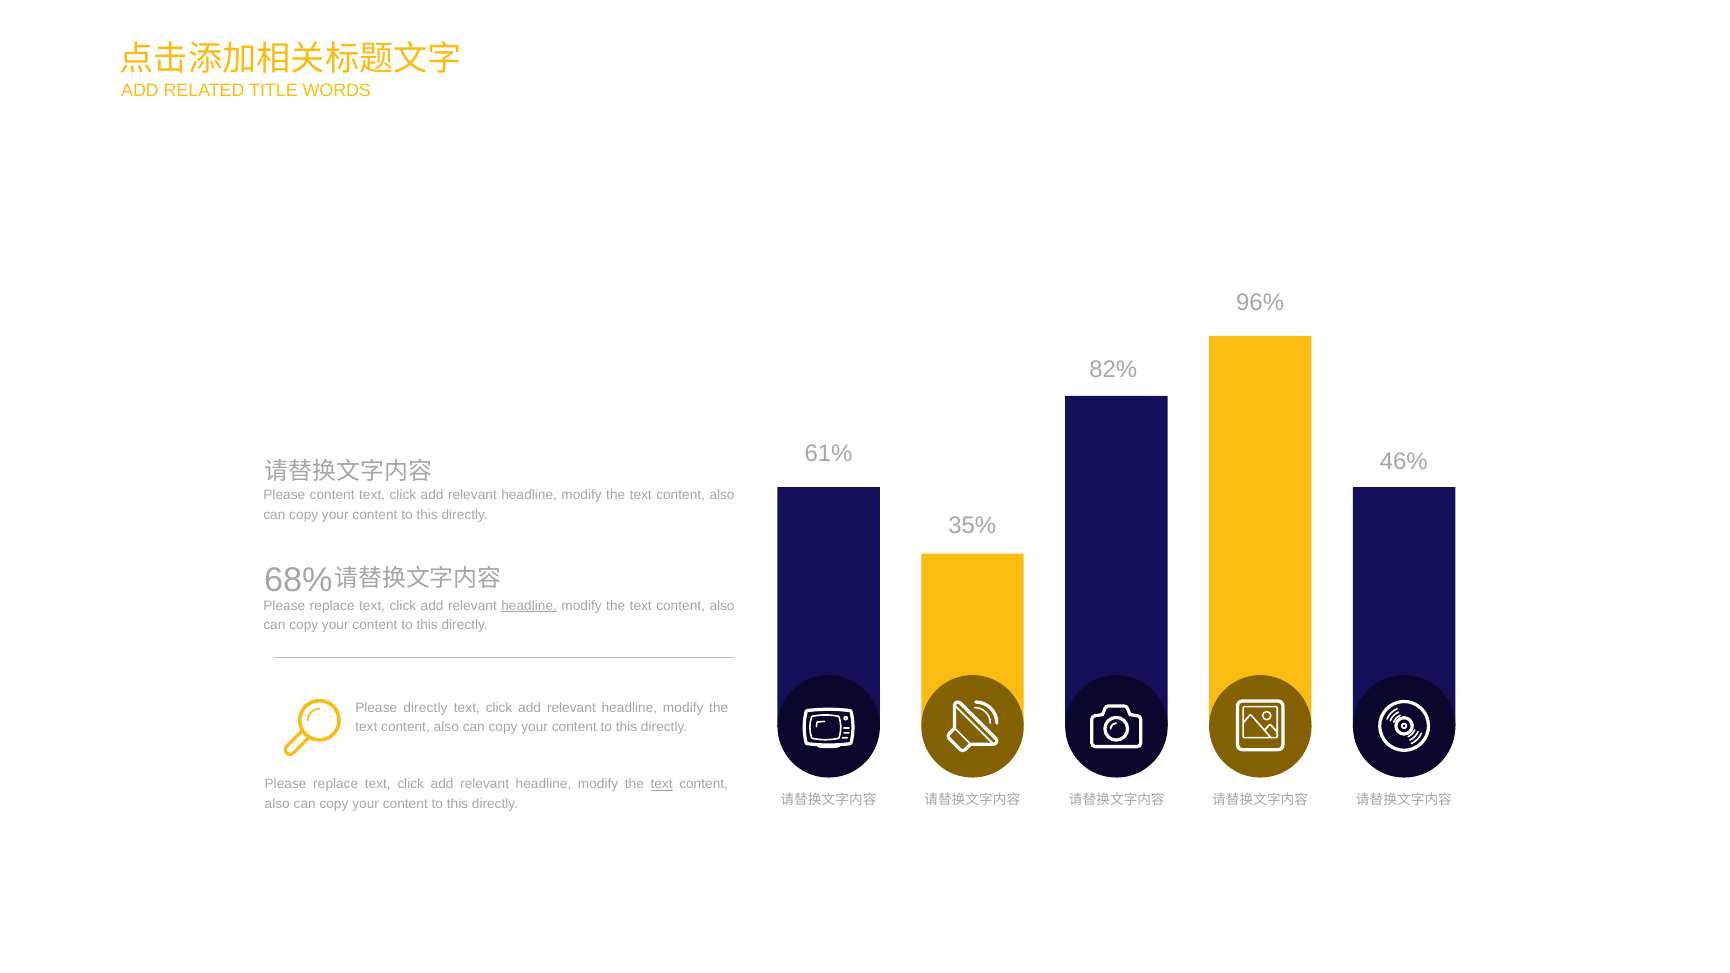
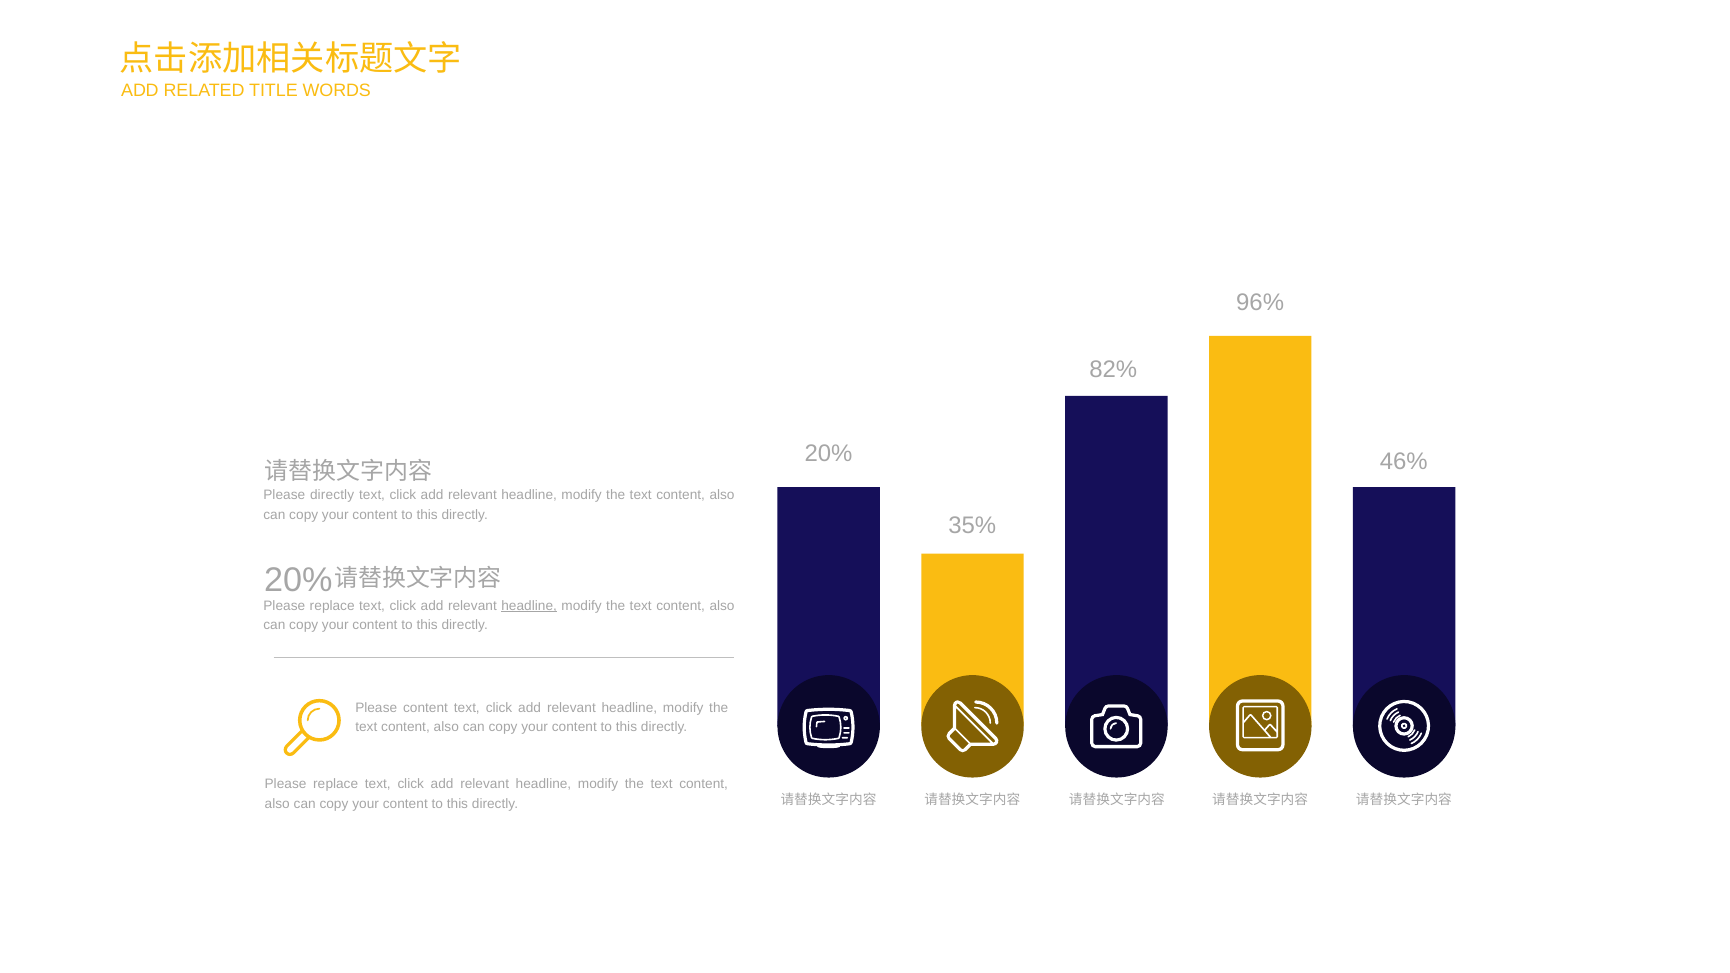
61% at (828, 454): 61% -> 20%
Please content: content -> directly
68% at (298, 580): 68% -> 20%
Please directly: directly -> content
text at (662, 784) underline: present -> none
